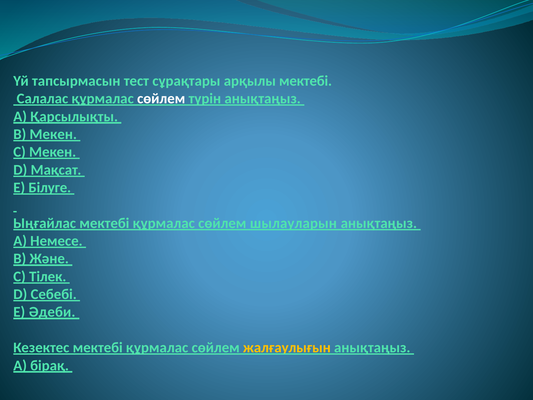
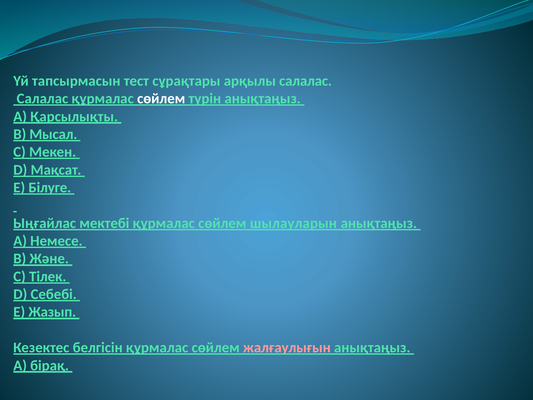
арқылы мектебі: мектебі -> салалас
В Мекен: Мекен -> Мысал
Әдеби: Әдеби -> Жазып
Кезектес мектебі: мектебі -> белгісін
жалғаулығын colour: yellow -> pink
